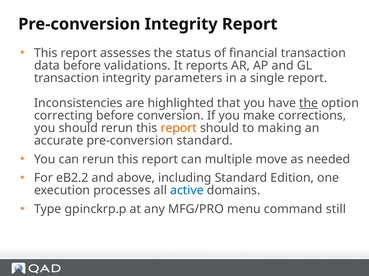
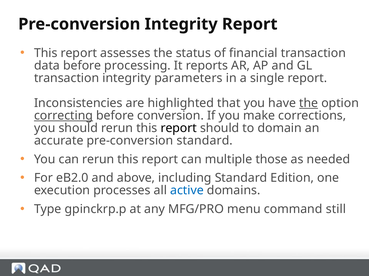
validations: validations -> processing
correcting underline: none -> present
report at (179, 128) colour: orange -> black
making: making -> domain
move: move -> those
eB2.2: eB2.2 -> eB2.0
